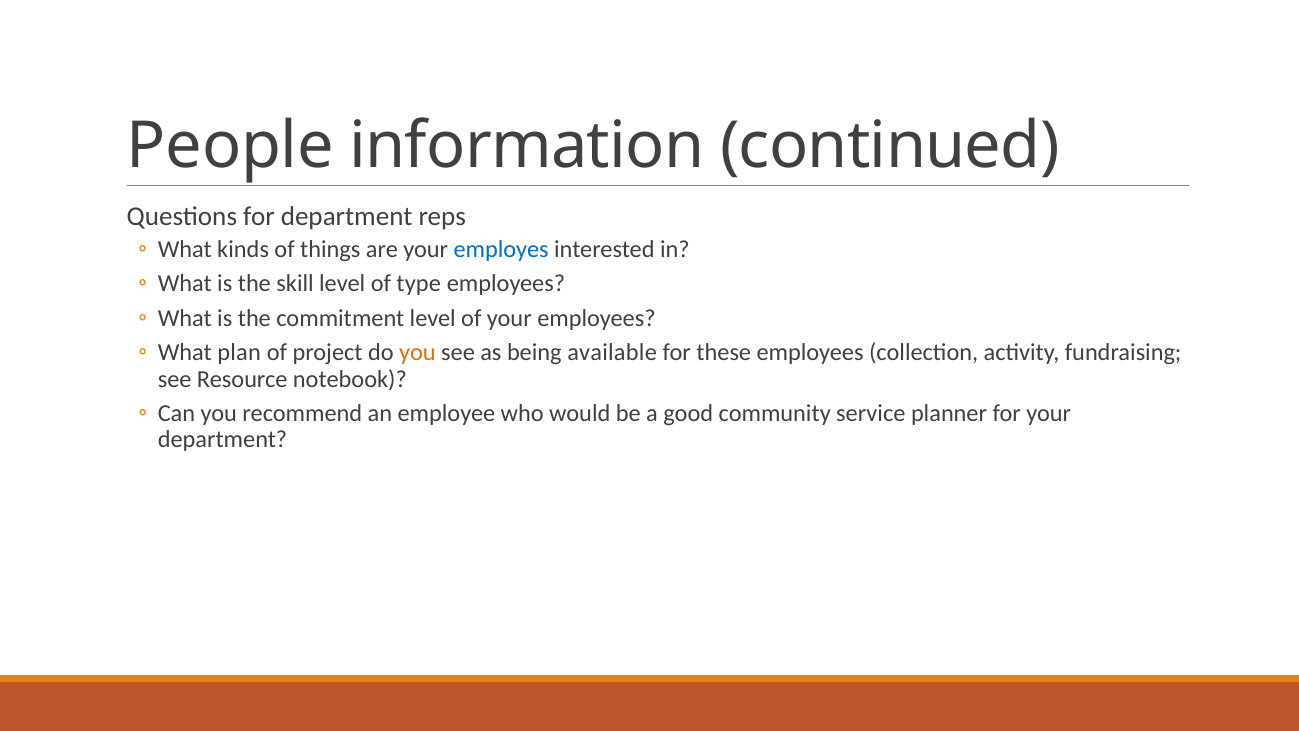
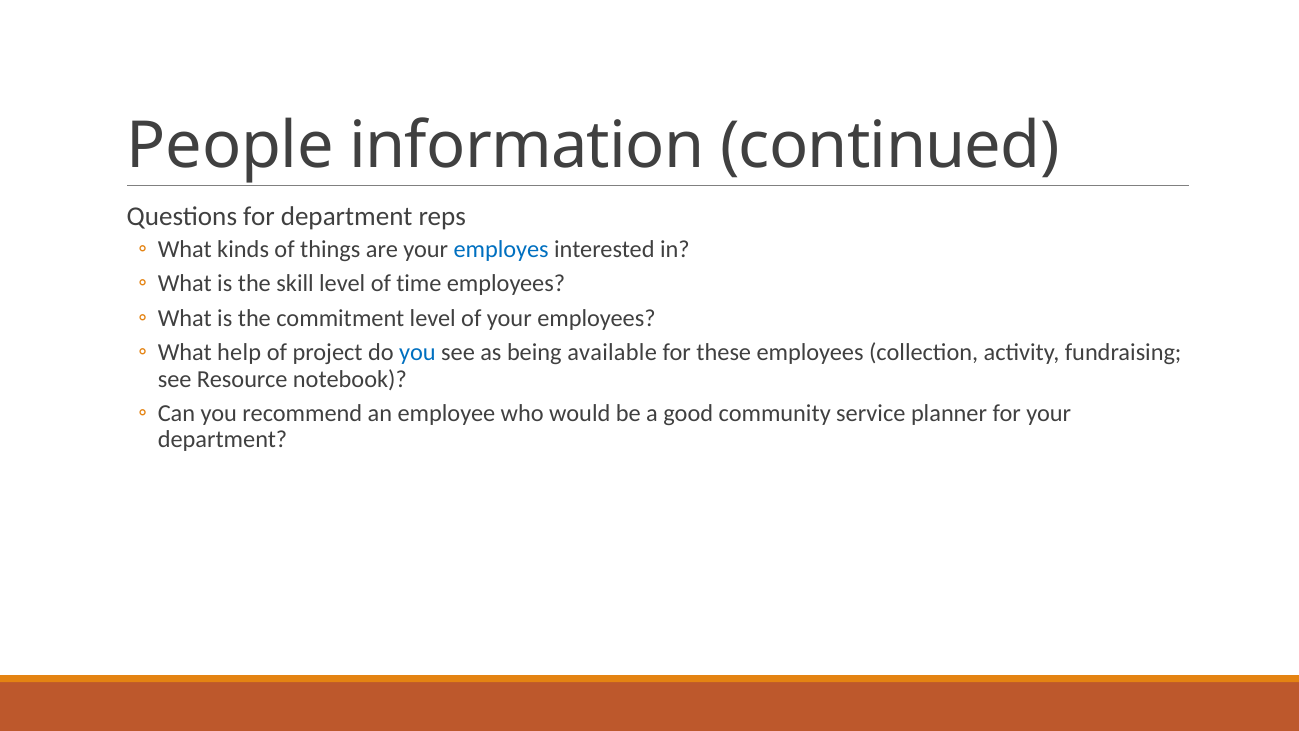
type: type -> time
plan: plan -> help
you at (417, 353) colour: orange -> blue
